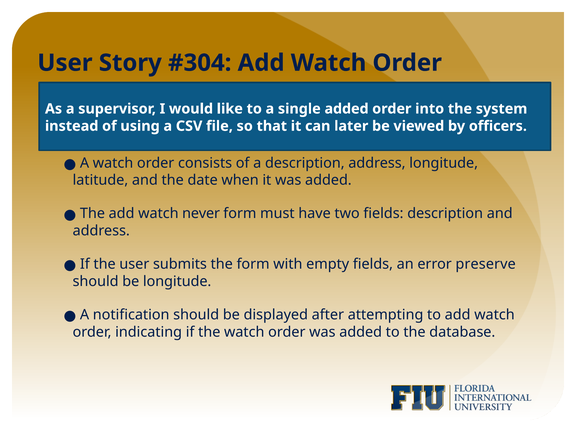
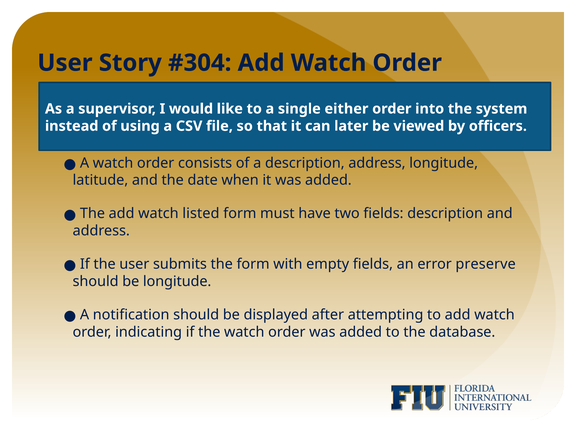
single added: added -> either
never: never -> listed
